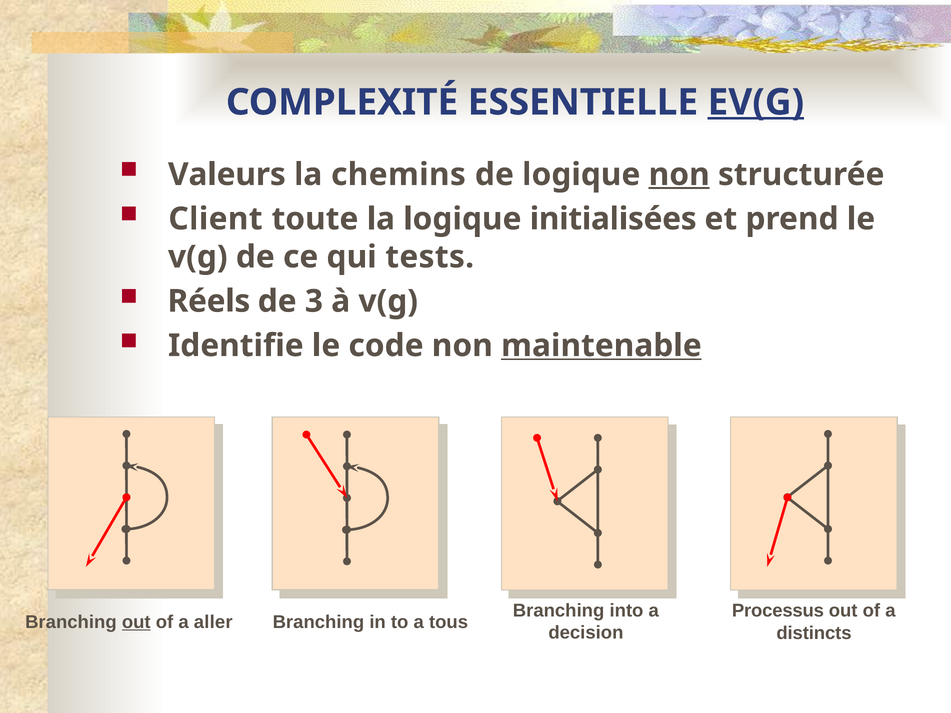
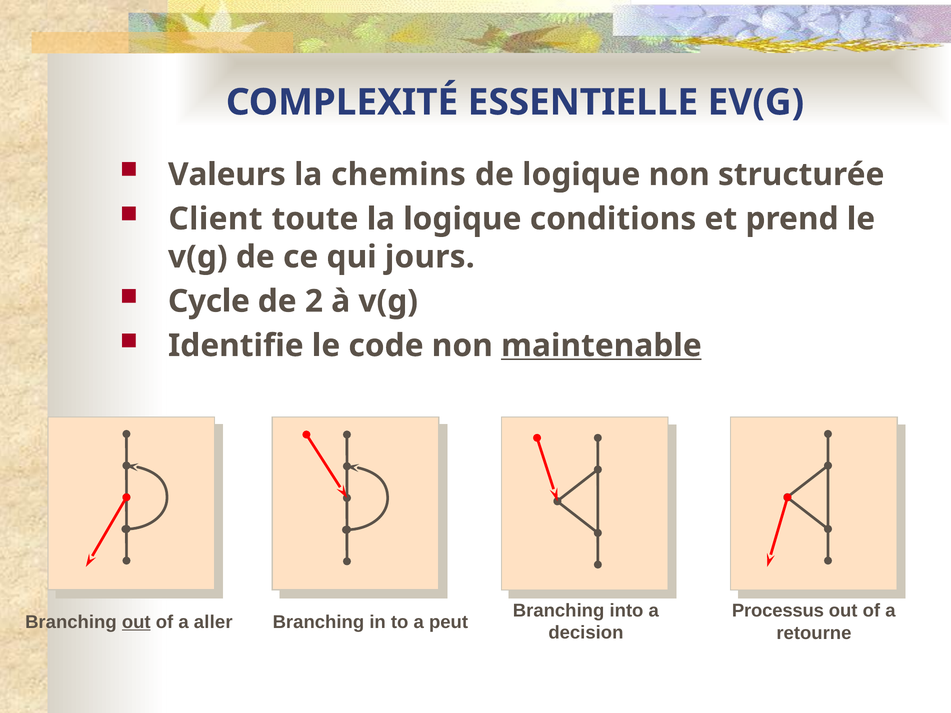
EV(G underline: present -> none
non at (679, 175) underline: present -> none
initialisées: initialisées -> conditions
tests: tests -> jours
Réels: Réels -> Cycle
3: 3 -> 2
tous: tous -> peut
distincts: distincts -> retourne
